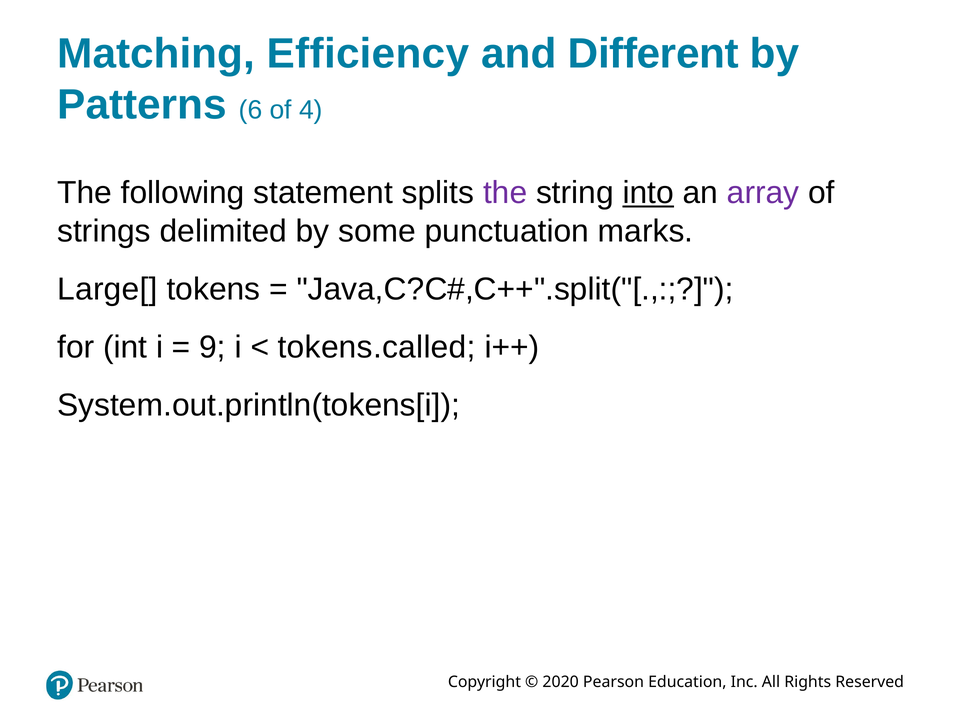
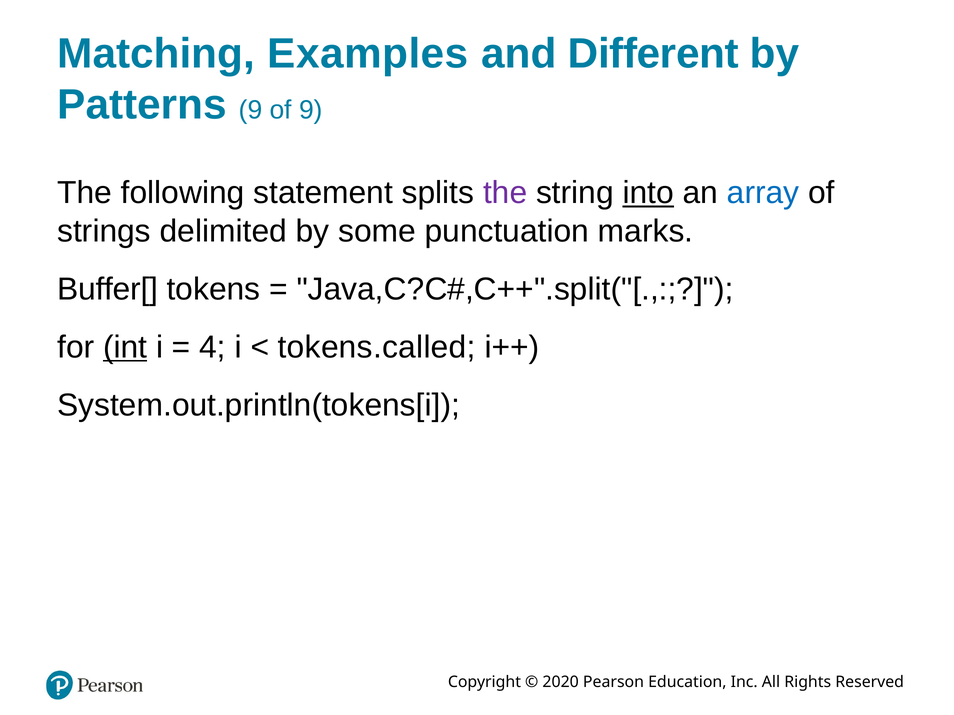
Efficiency: Efficiency -> Examples
Patterns 6: 6 -> 9
of 4: 4 -> 9
array colour: purple -> blue
Large[: Large[ -> Buffer[
int underline: none -> present
9: 9 -> 4
